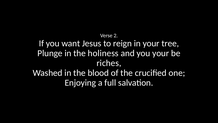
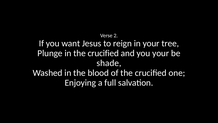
in the holiness: holiness -> crucified
riches: riches -> shade
